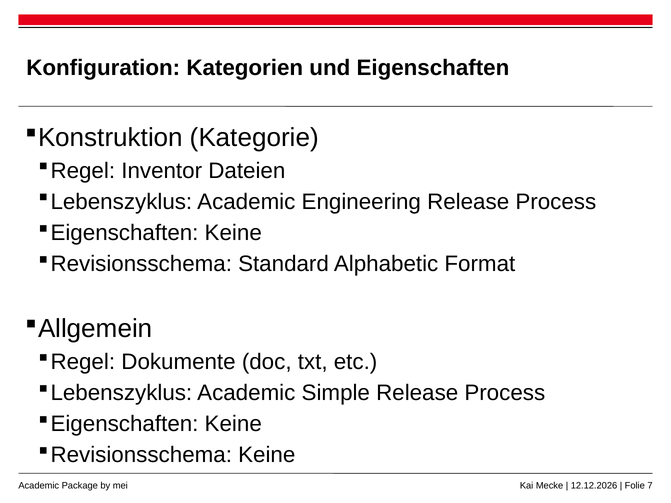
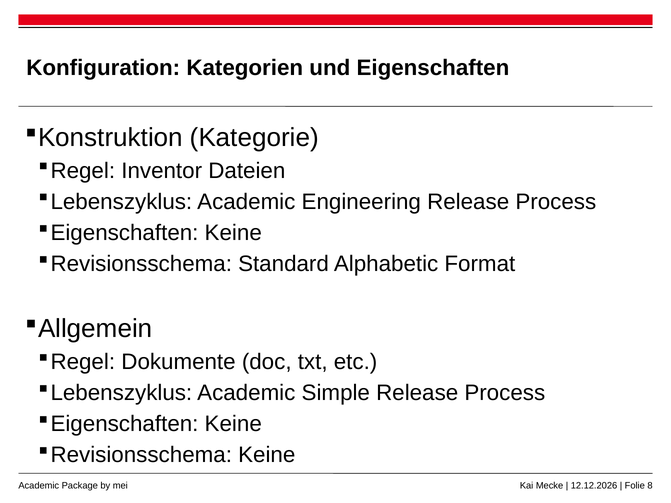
7: 7 -> 8
